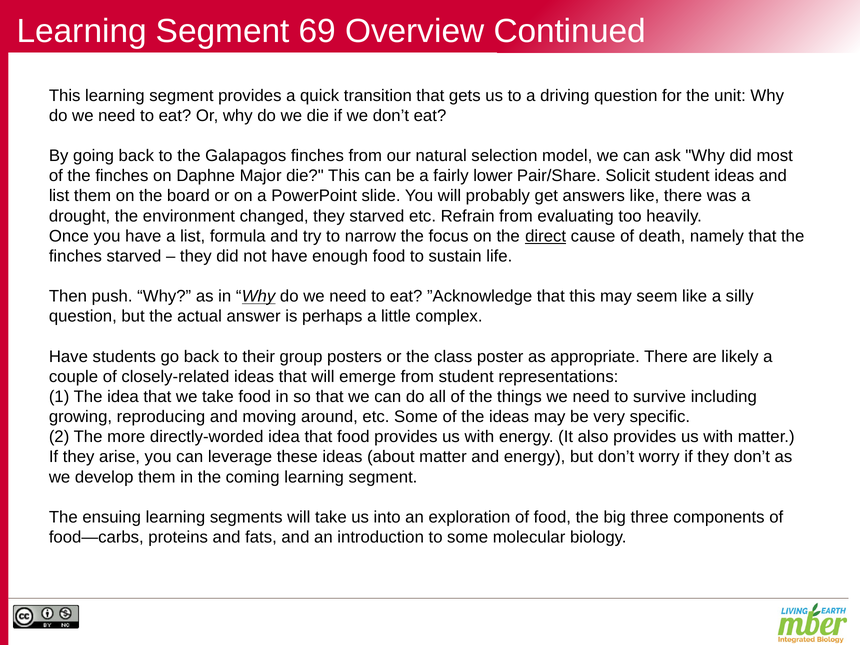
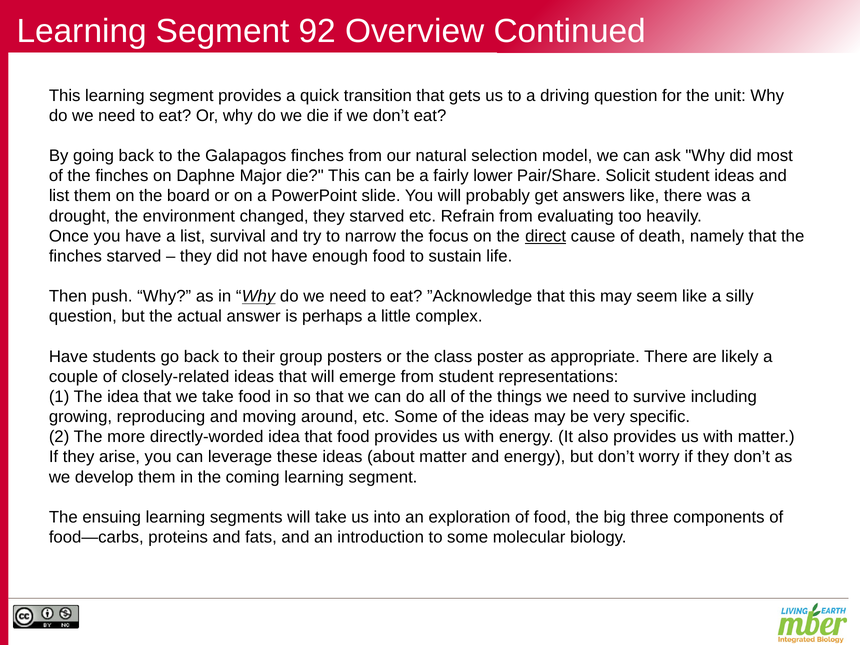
69: 69 -> 92
formula: formula -> survival
